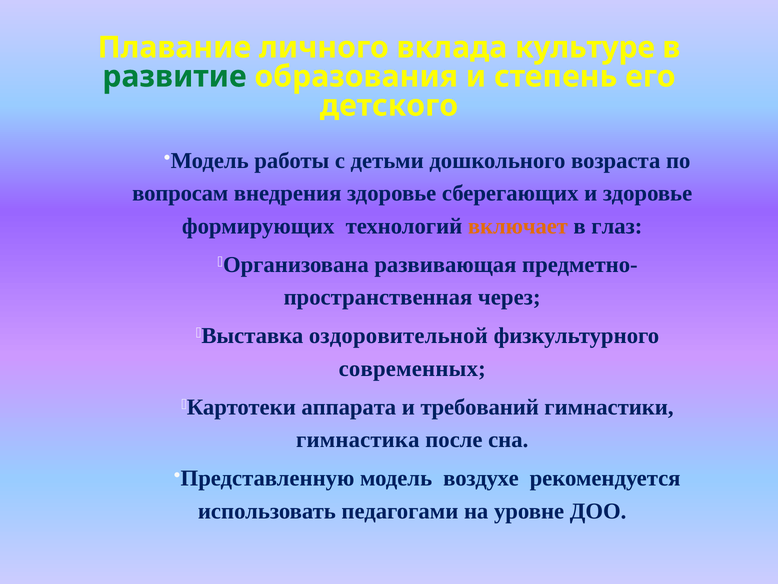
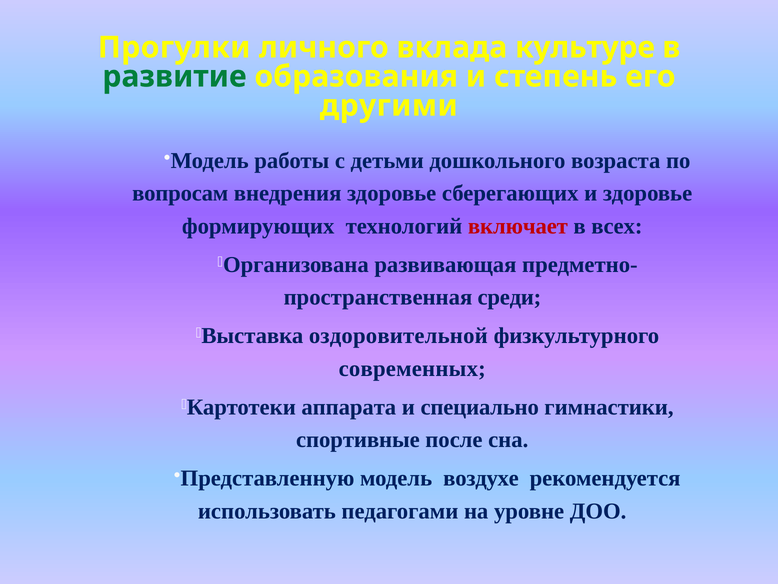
Плавание: Плавание -> Прогулки
детского: детского -> другими
включает colour: orange -> red
глаз: глаз -> всех
через: через -> среди
требований: требований -> специально
гимнастика: гимнастика -> спортивные
